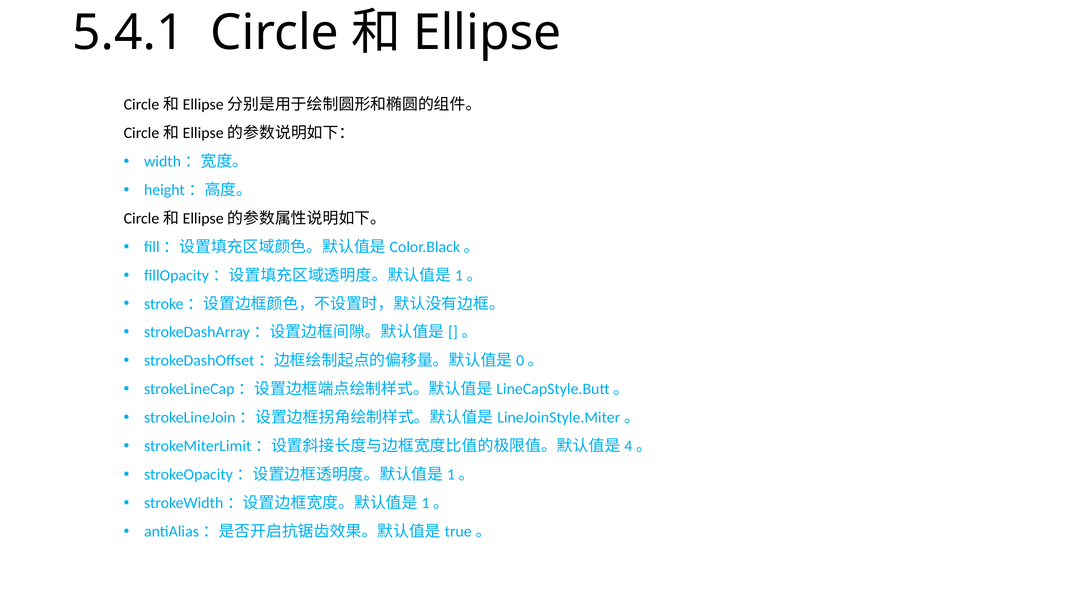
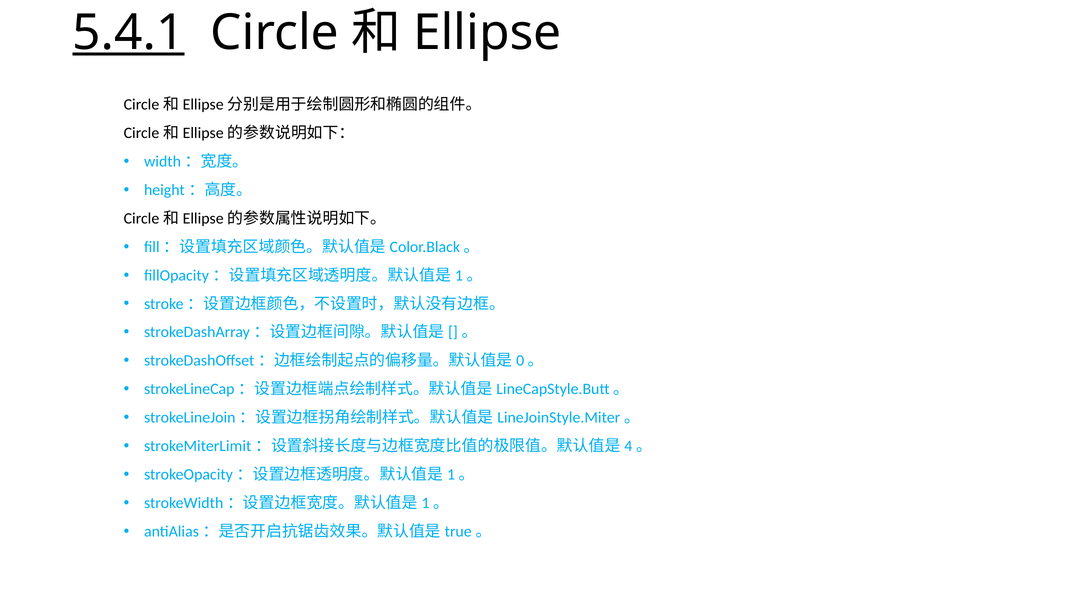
5.4.1 underline: none -> present
